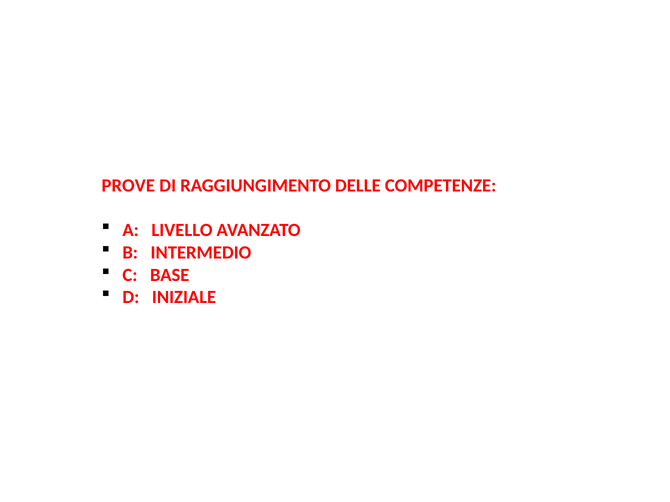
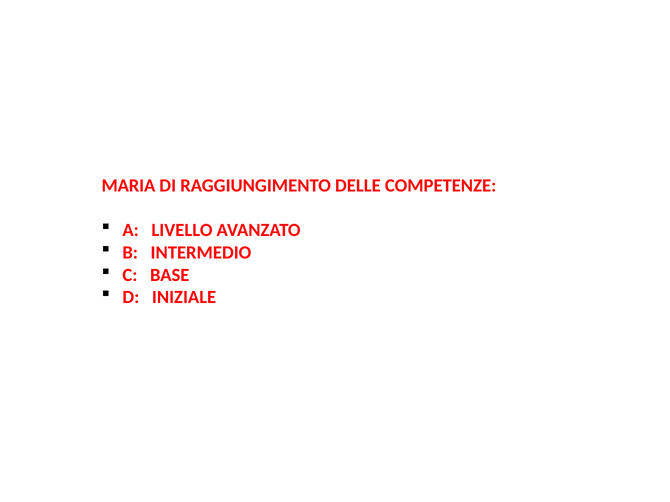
PROVE: PROVE -> MARIA
